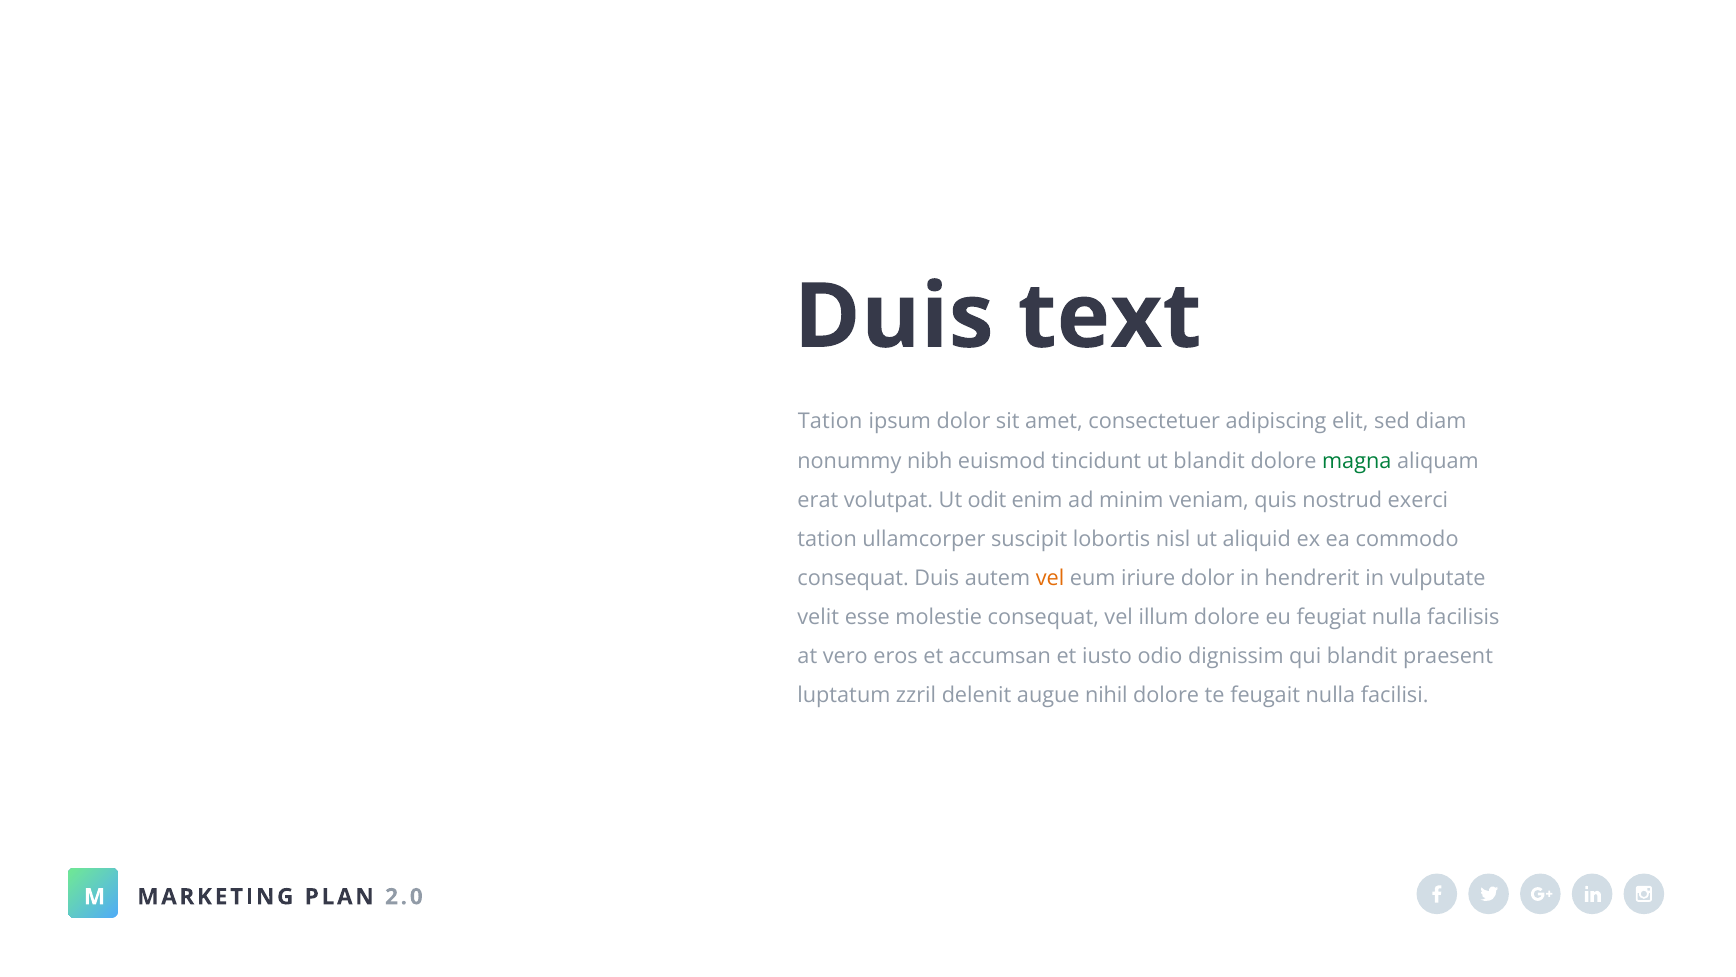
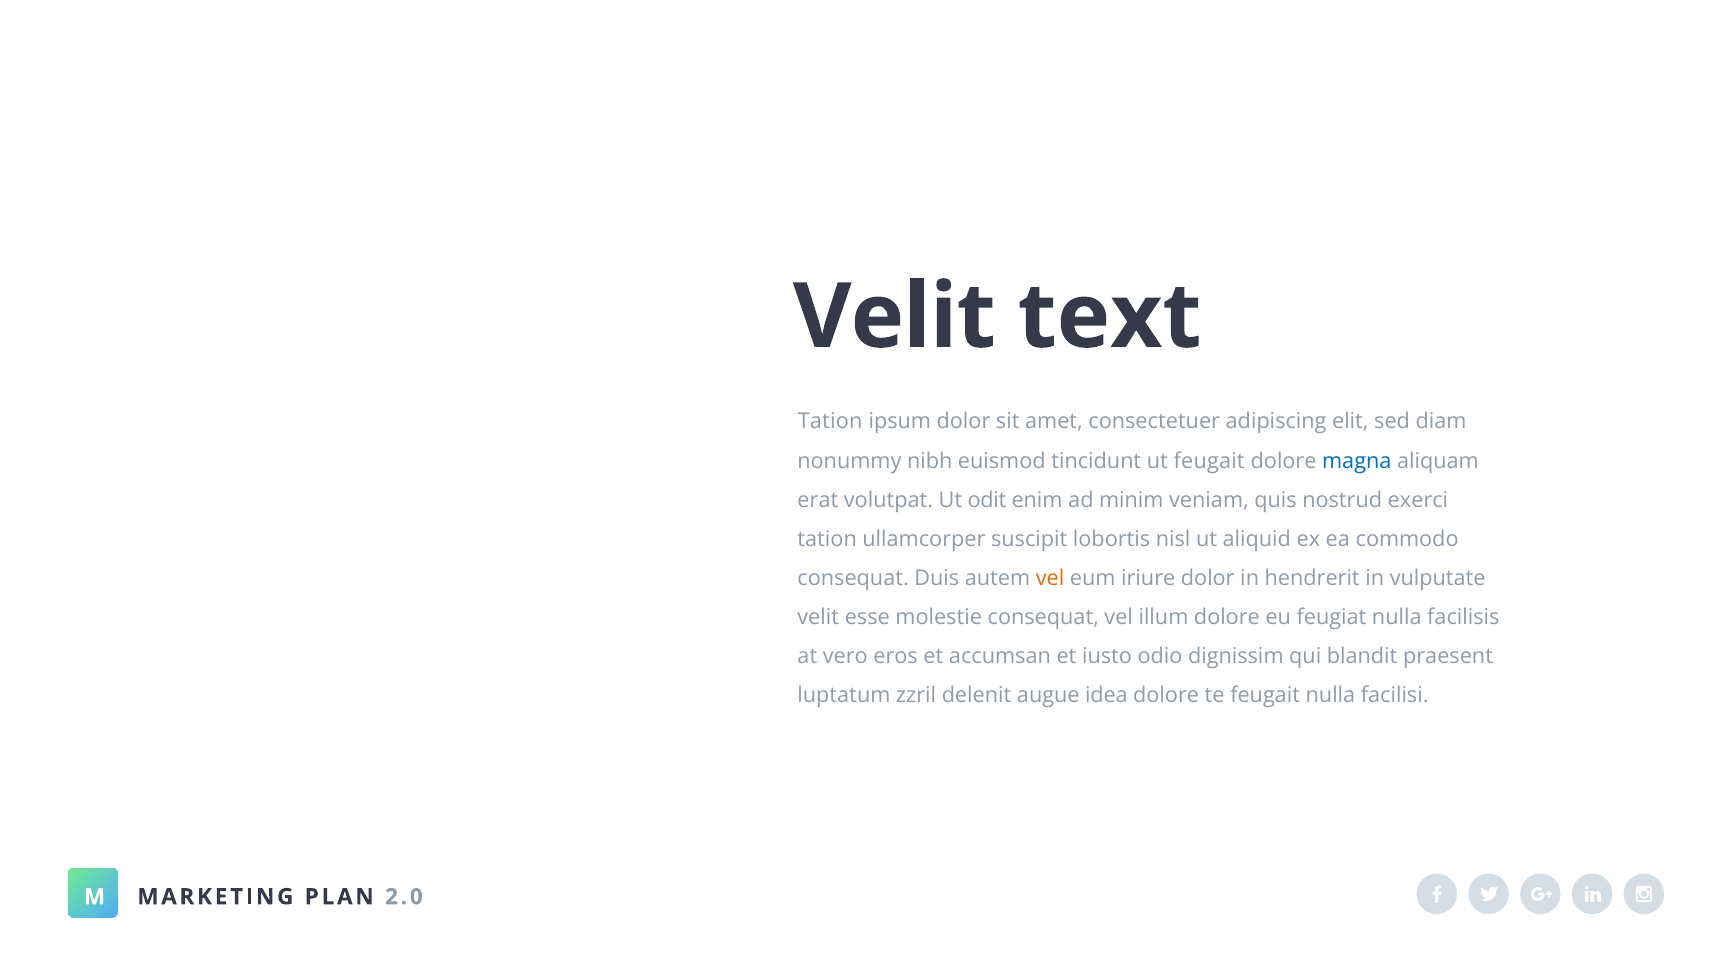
Duis at (894, 317): Duis -> Velit
ut blandit: blandit -> feugait
magna colour: green -> blue
nihil: nihil -> idea
